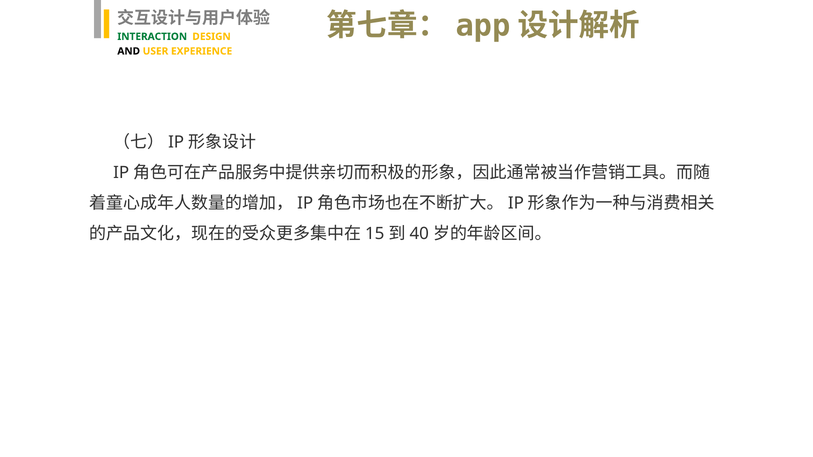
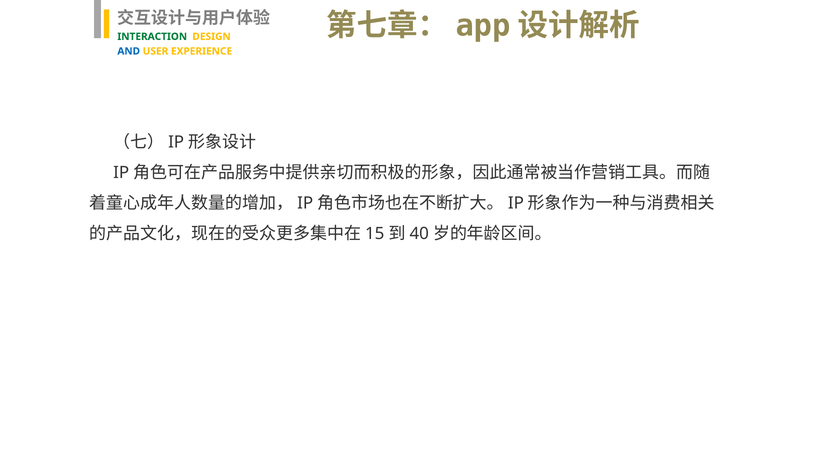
AND colour: black -> blue
